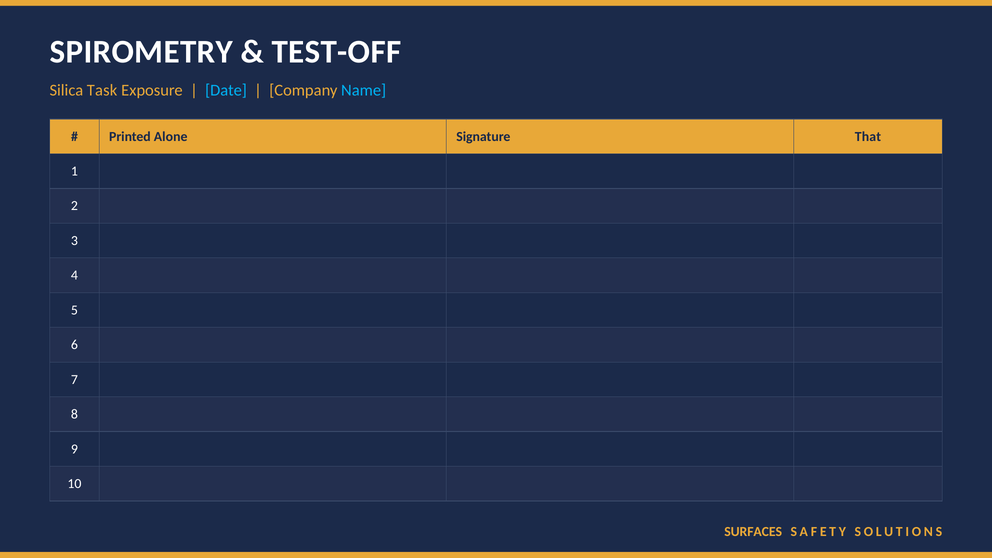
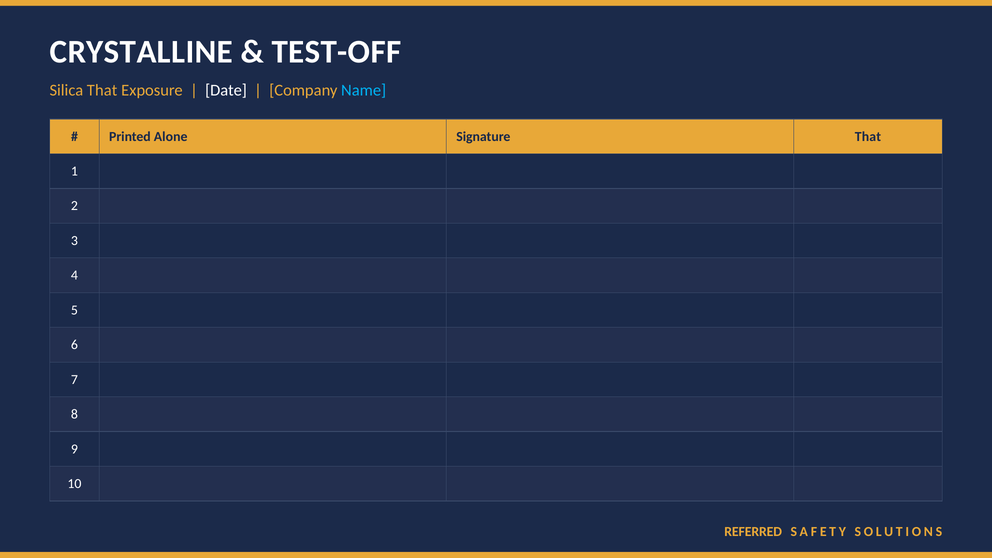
SPIROMETRY: SPIROMETRY -> CRYSTALLINE
Silica Task: Task -> That
Date colour: light blue -> white
SURFACES: SURFACES -> REFERRED
